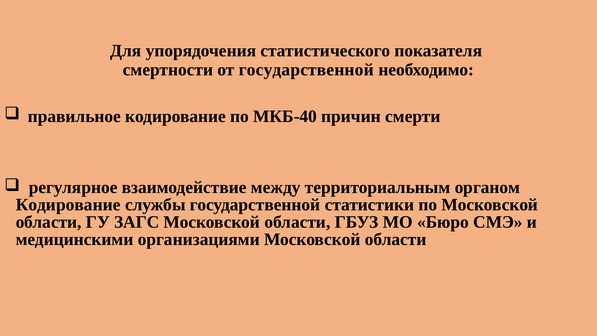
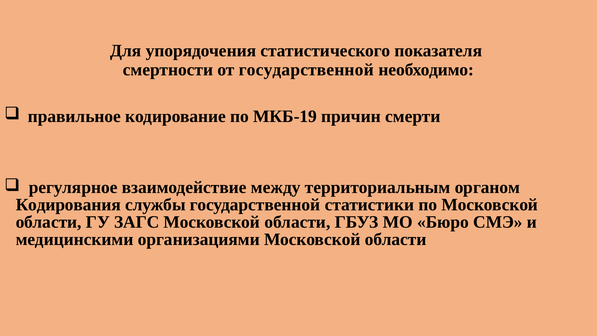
МКБ-40: МКБ-40 -> МКБ-19
Кодирование at (68, 205): Кодирование -> Кодирования
